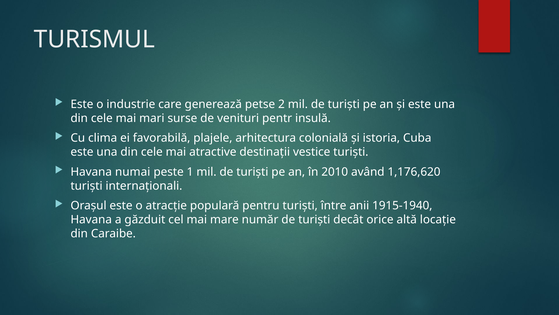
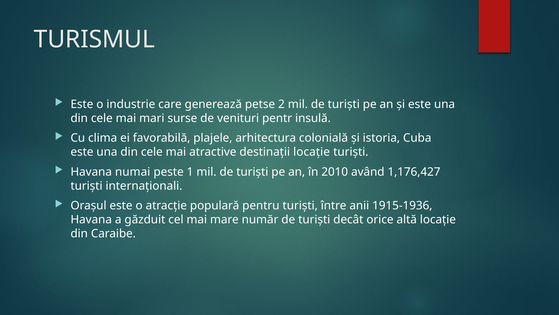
destinații vestice: vestice -> locație
1,176,620: 1,176,620 -> 1,176,427
1915-1940: 1915-1940 -> 1915-1936
